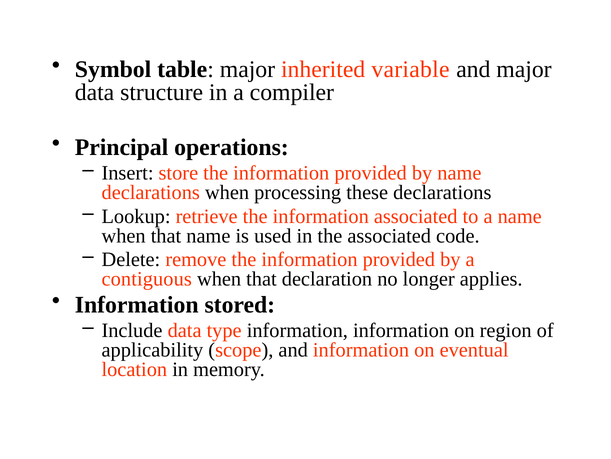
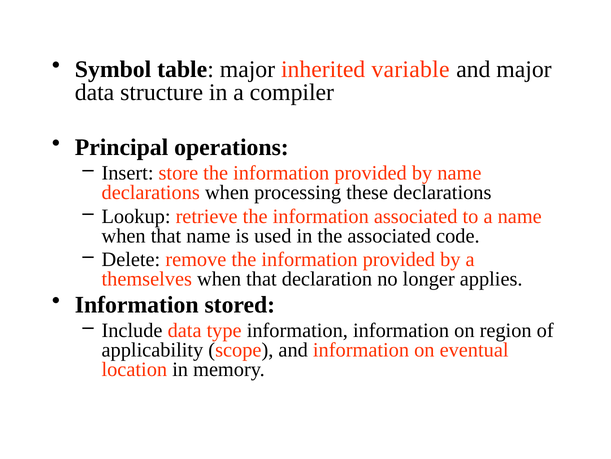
contiguous: contiguous -> themselves
